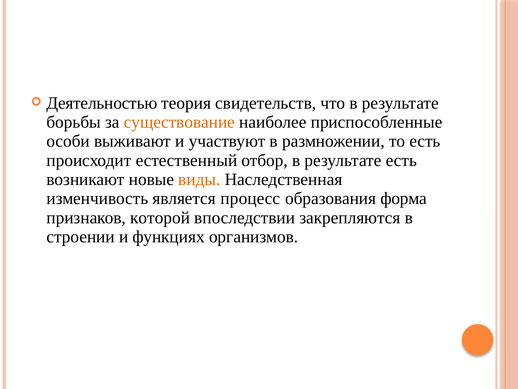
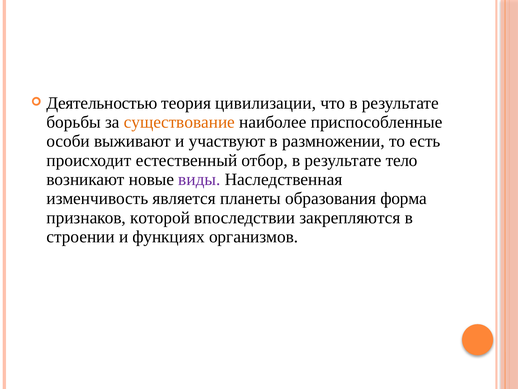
свидетельств: свидетельств -> цивилизации
результате есть: есть -> тело
виды colour: orange -> purple
процесс: процесс -> планеты
